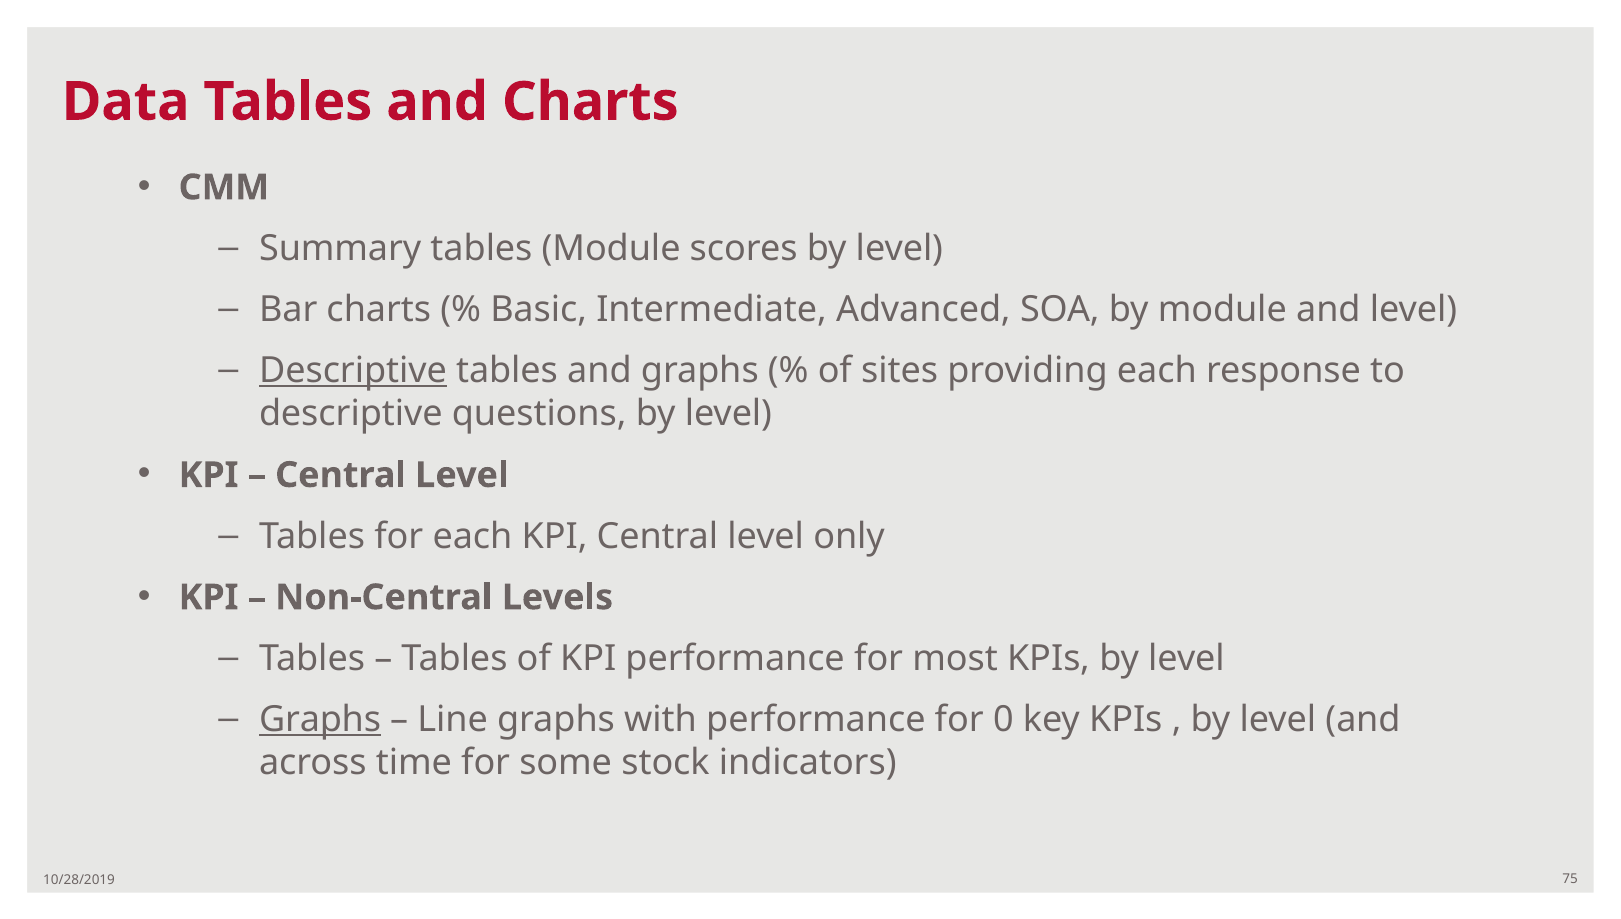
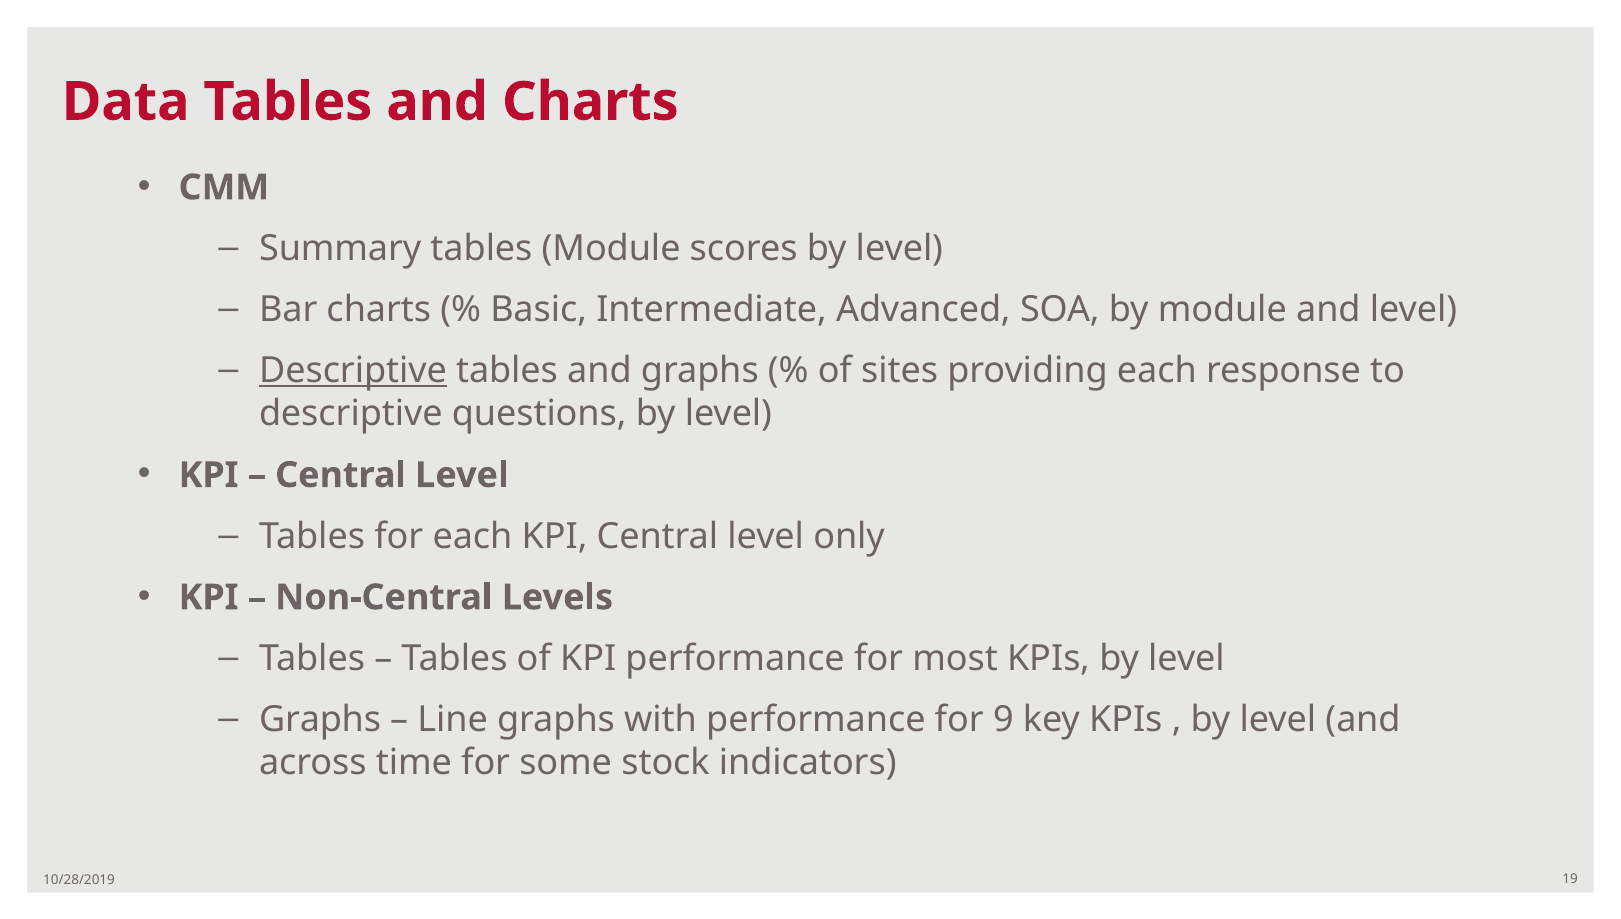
Graphs at (320, 720) underline: present -> none
0: 0 -> 9
75: 75 -> 19
